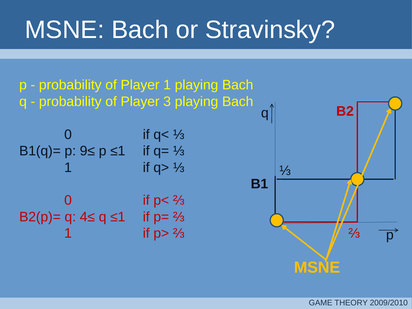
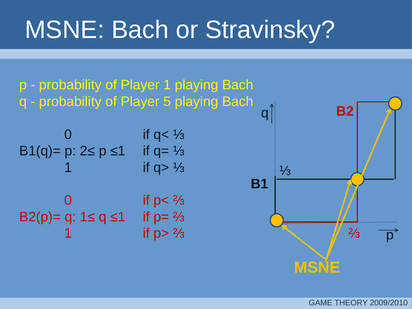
3: 3 -> 5
9≤: 9≤ -> 2≤
4≤: 4≤ -> 1≤
